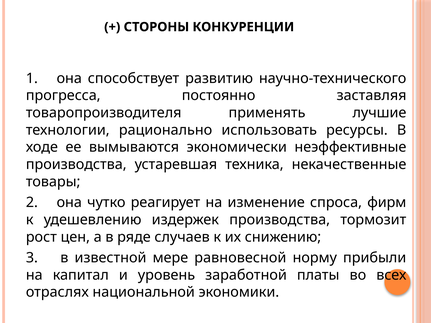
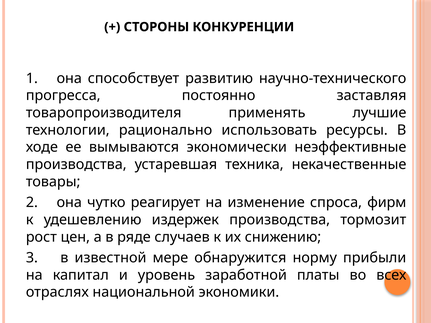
равновесной: равновесной -> обнаружится
